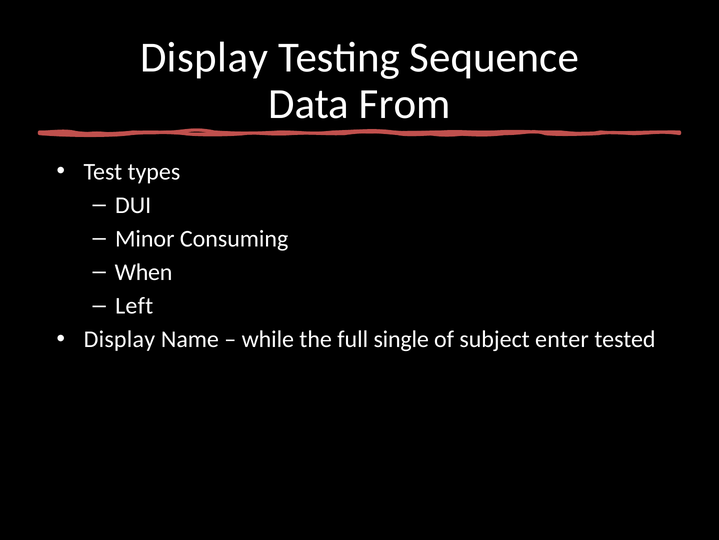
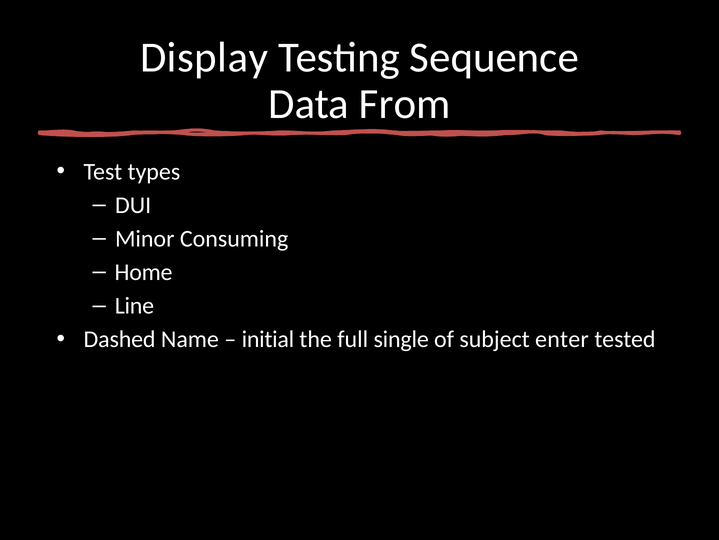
When: When -> Home
Left: Left -> Line
Display at (119, 339): Display -> Dashed
while: while -> initial
